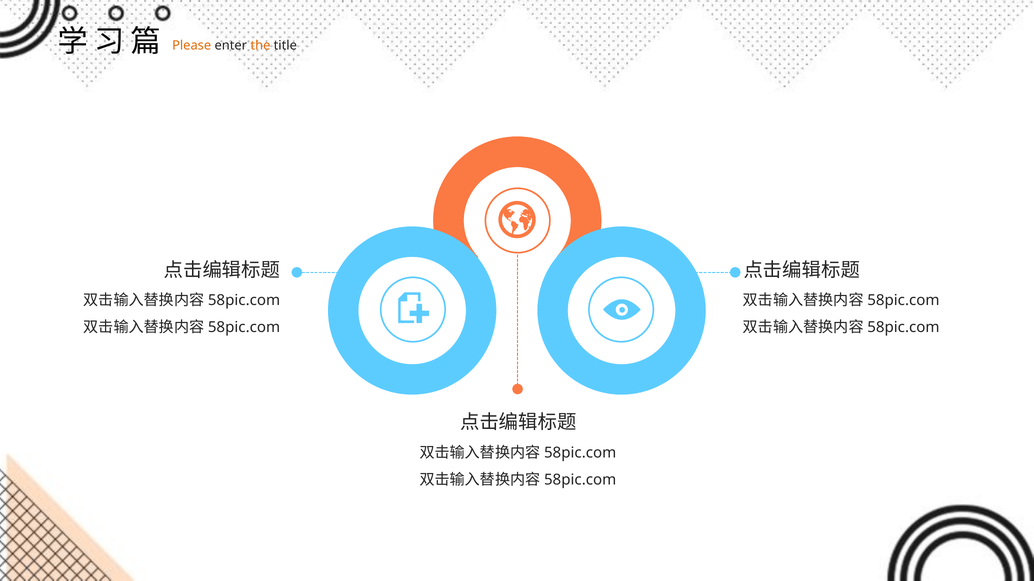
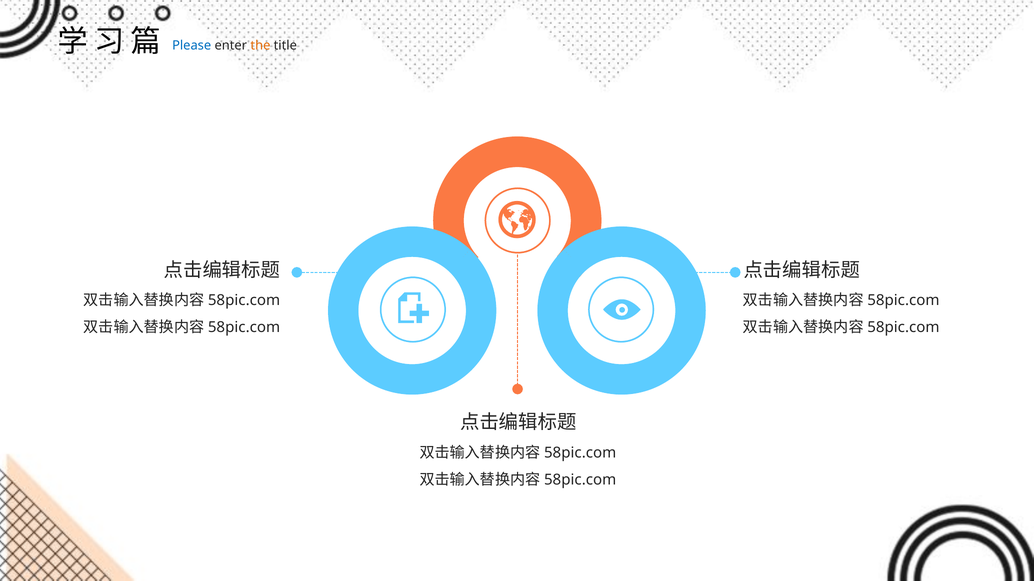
Please colour: orange -> blue
